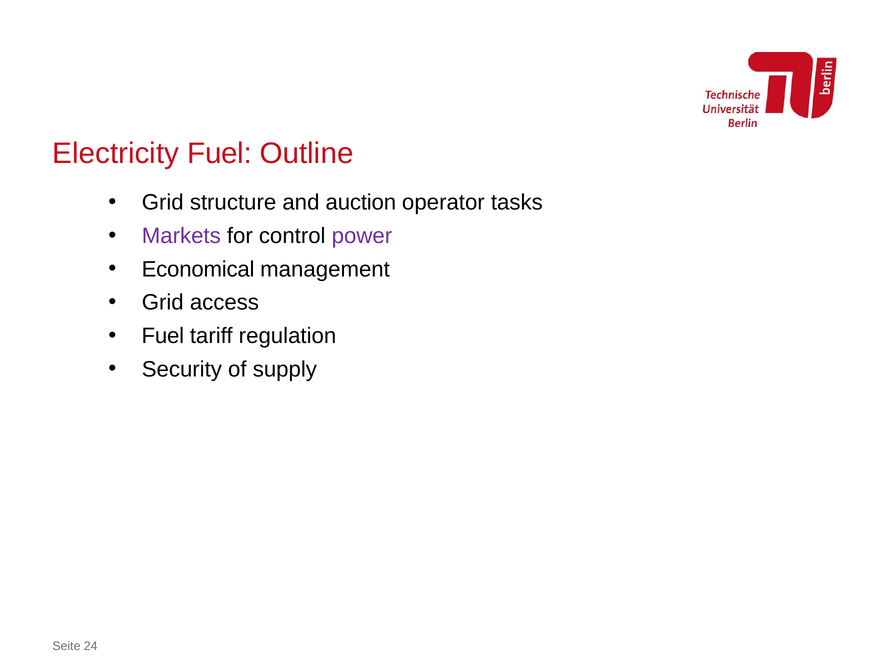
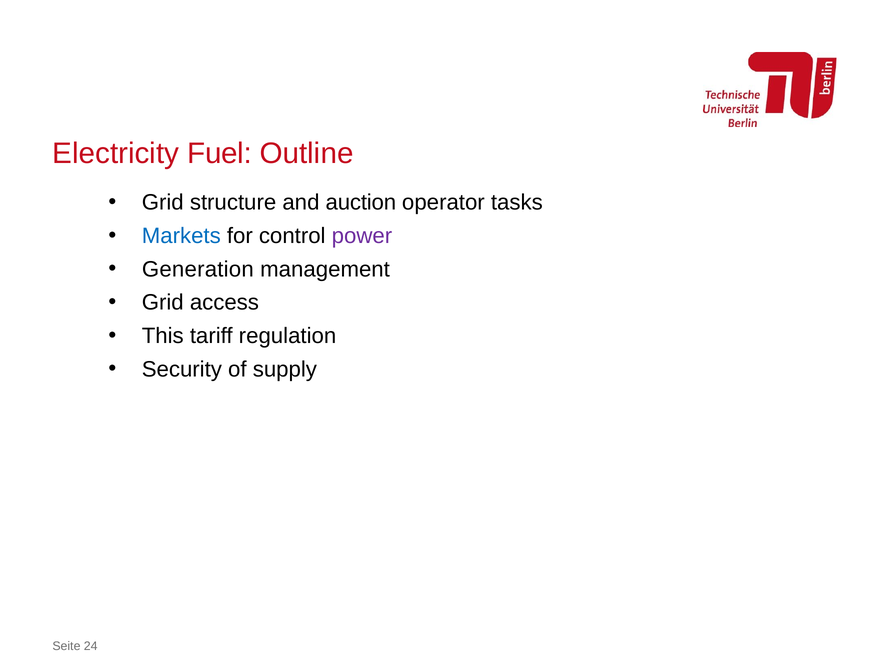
Markets colour: purple -> blue
Economical: Economical -> Generation
Fuel at (163, 336): Fuel -> This
